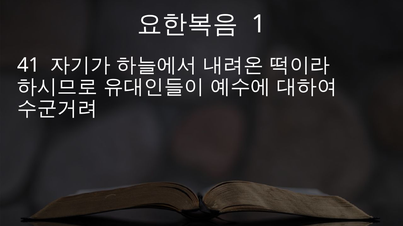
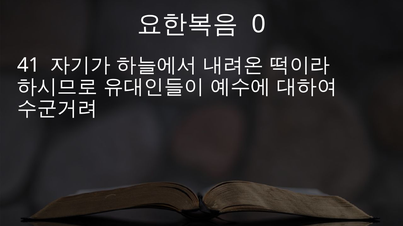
1: 1 -> 0
